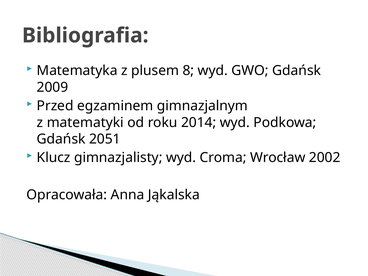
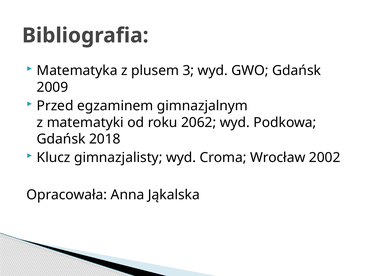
8: 8 -> 3
2014: 2014 -> 2062
2051: 2051 -> 2018
